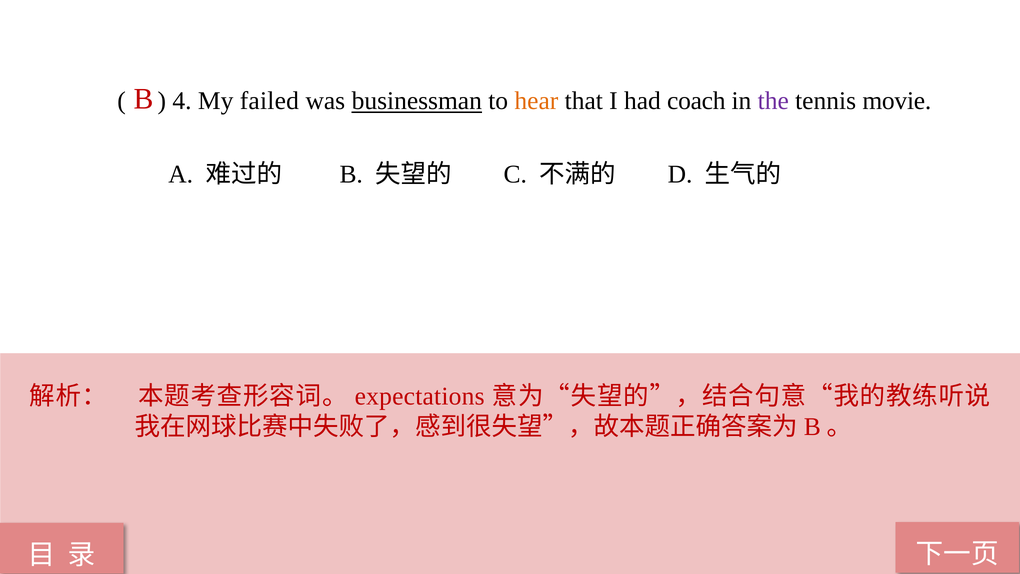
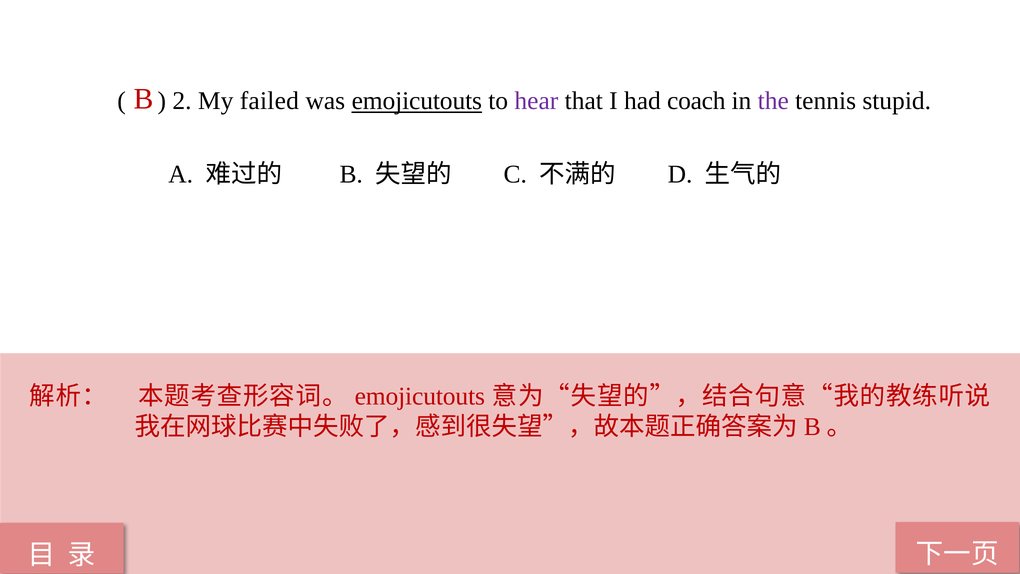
4: 4 -> 2
was businessman: businessman -> emojicutouts
hear colour: orange -> purple
movie: movie -> stupid
expectations at (420, 396): expectations -> emojicutouts
